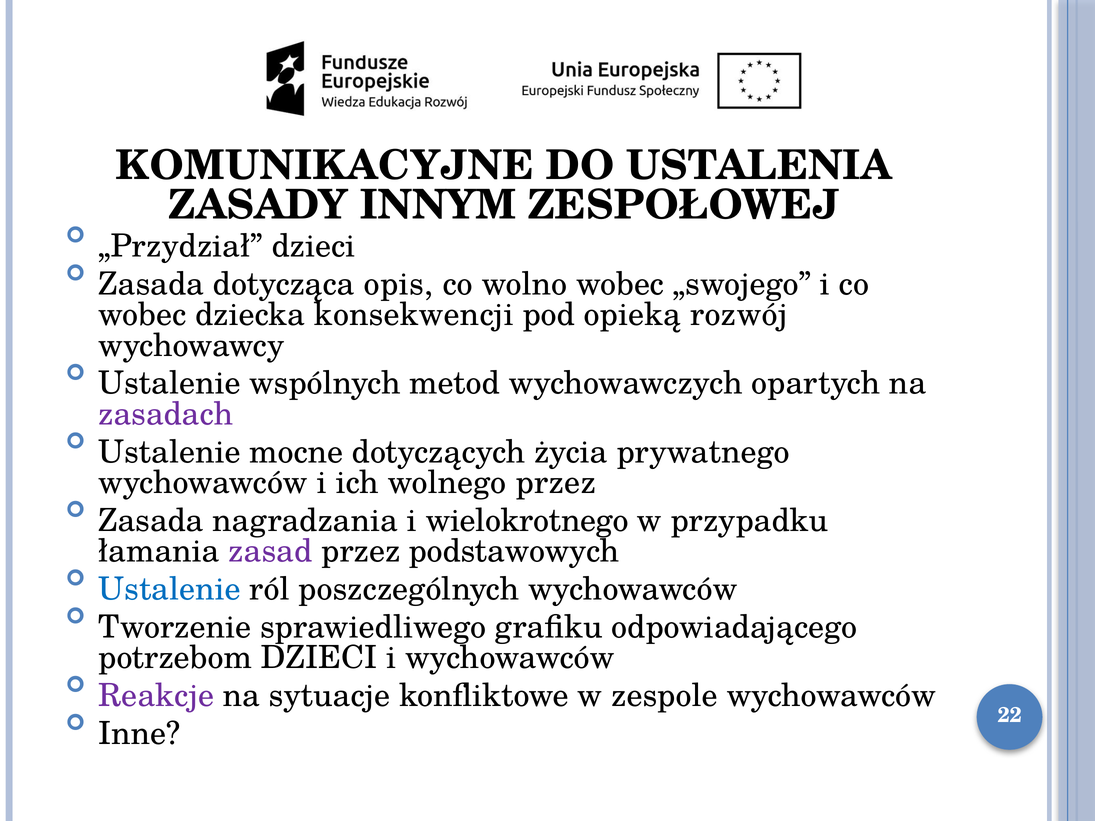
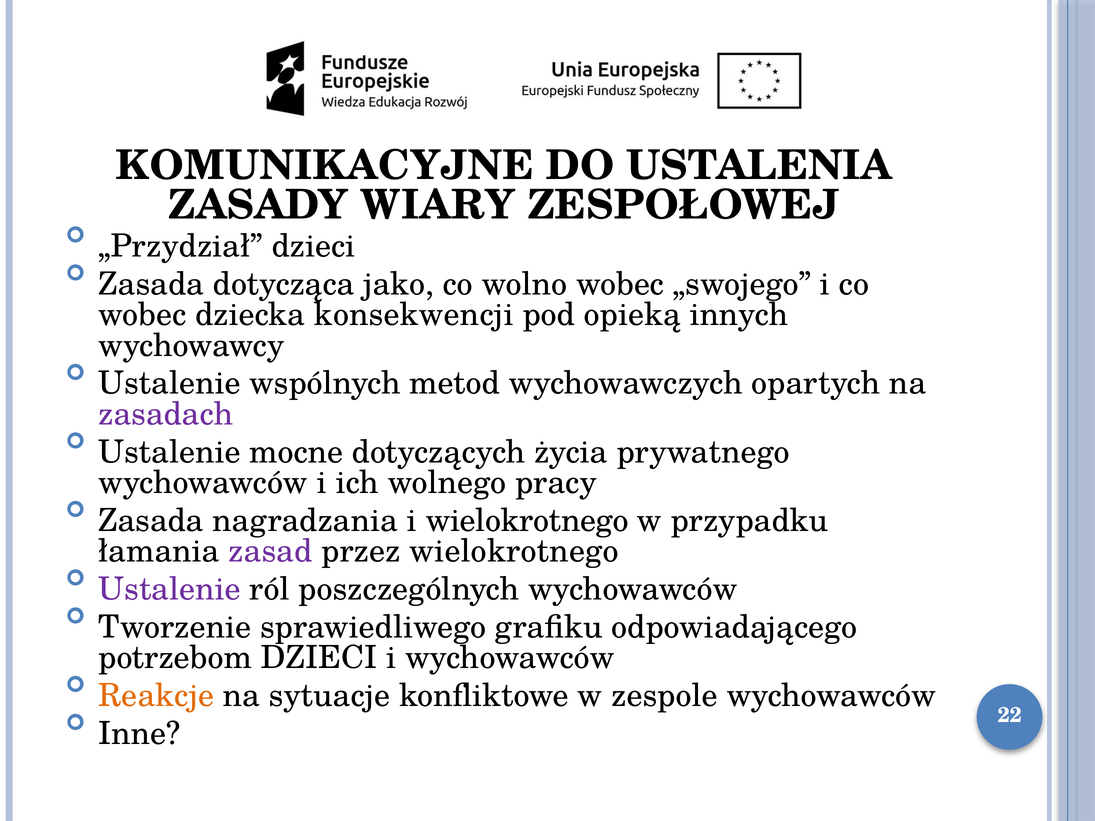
INNYM: INNYM -> WIARY
opis: opis -> jako
rozwój: rozwój -> innych
wolnego przez: przez -> pracy
przez podstawowych: podstawowych -> wielokrotnego
Ustalenie at (169, 589) colour: blue -> purple
Reakcje colour: purple -> orange
